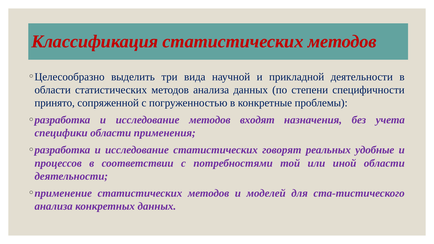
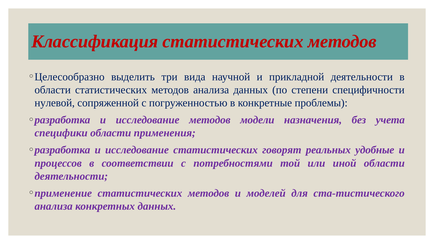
принято: принято -> нулевой
входят: входят -> модели
